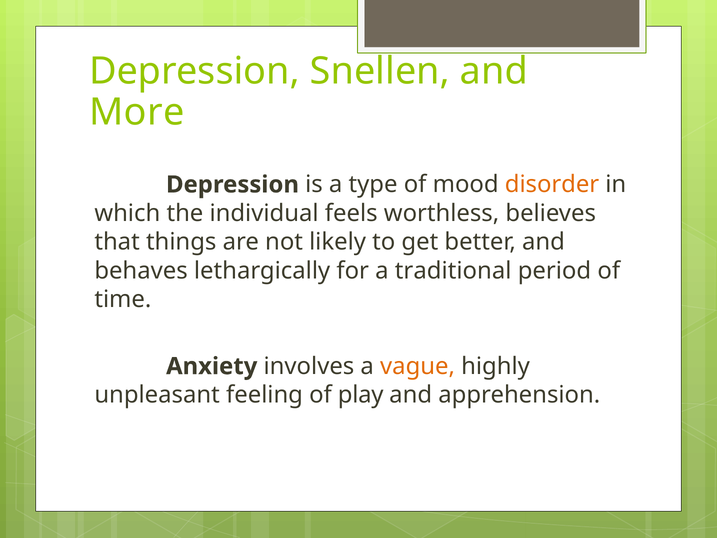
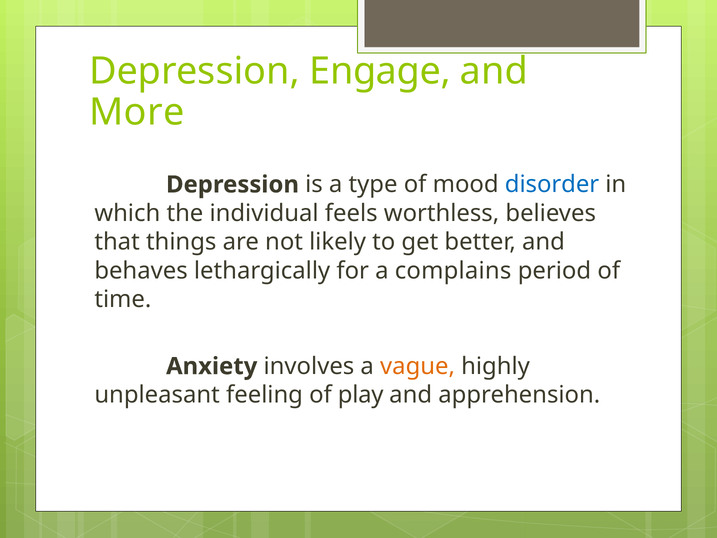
Snellen: Snellen -> Engage
disorder colour: orange -> blue
traditional: traditional -> complains
